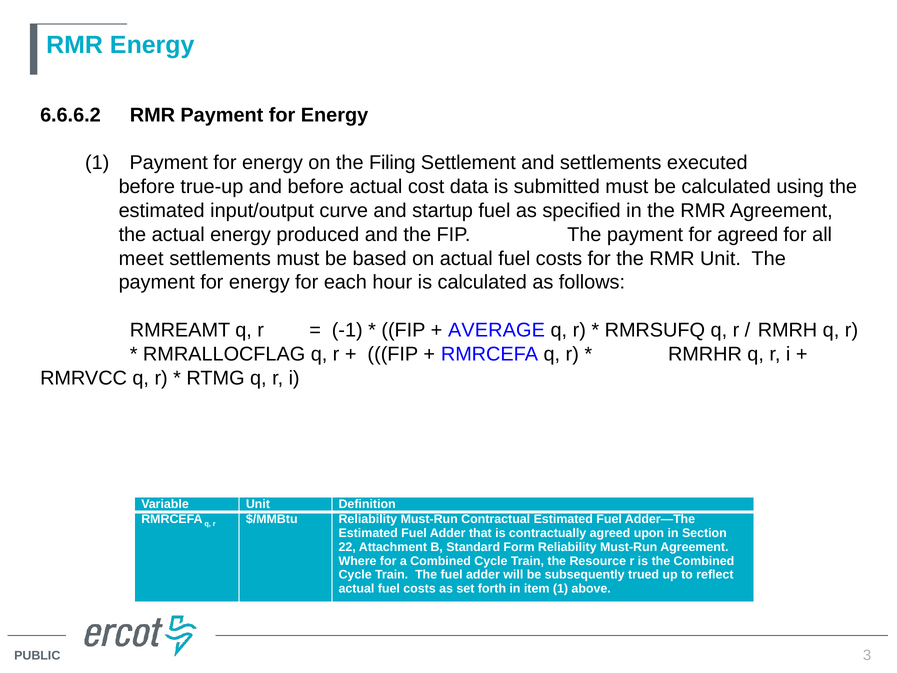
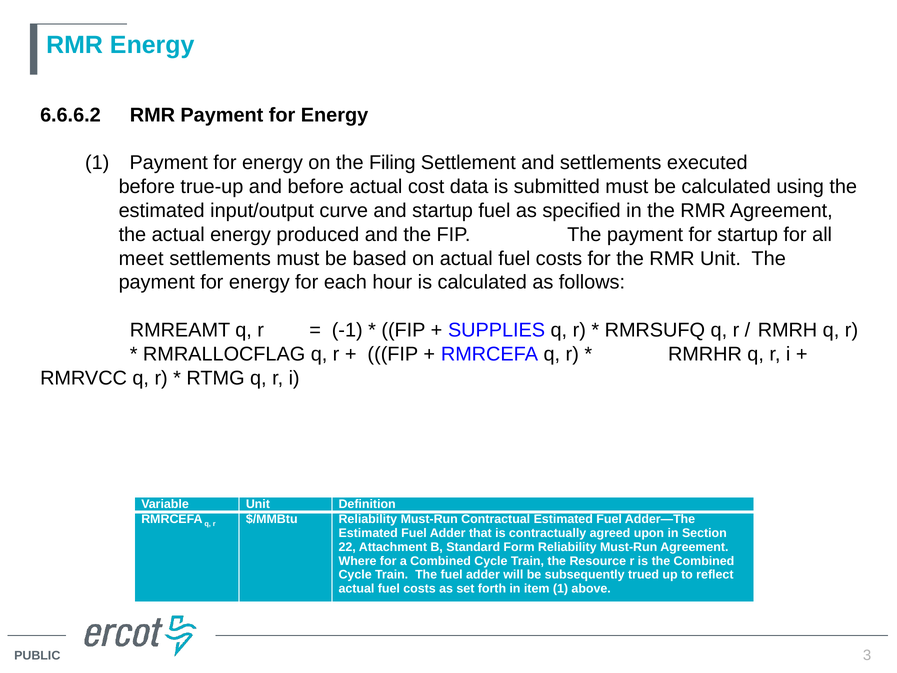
for agreed: agreed -> startup
AVERAGE: AVERAGE -> SUPPLIES
